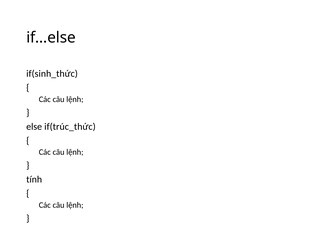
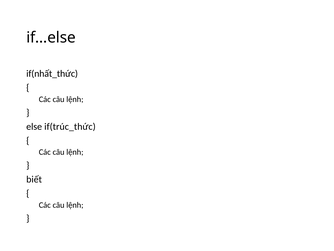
if(sinh_thức: if(sinh_thức -> if(nhất_thức
tính: tính -> biết
